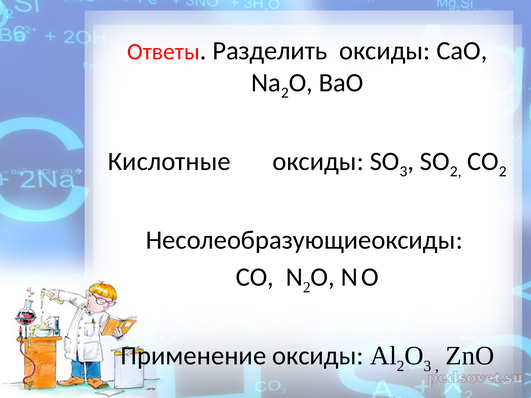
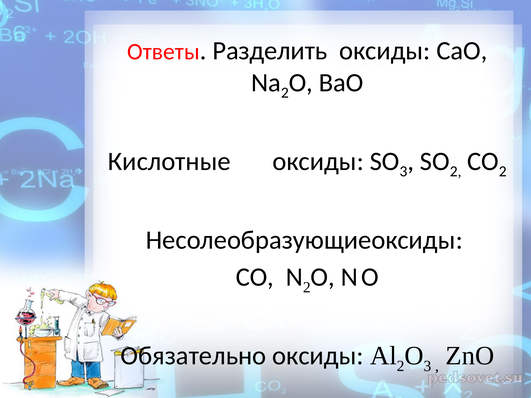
Применение: Применение -> Обязательно
